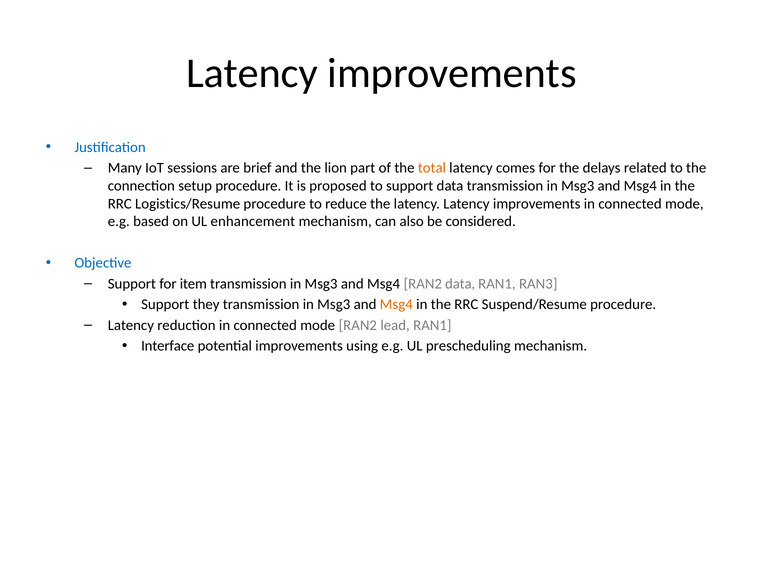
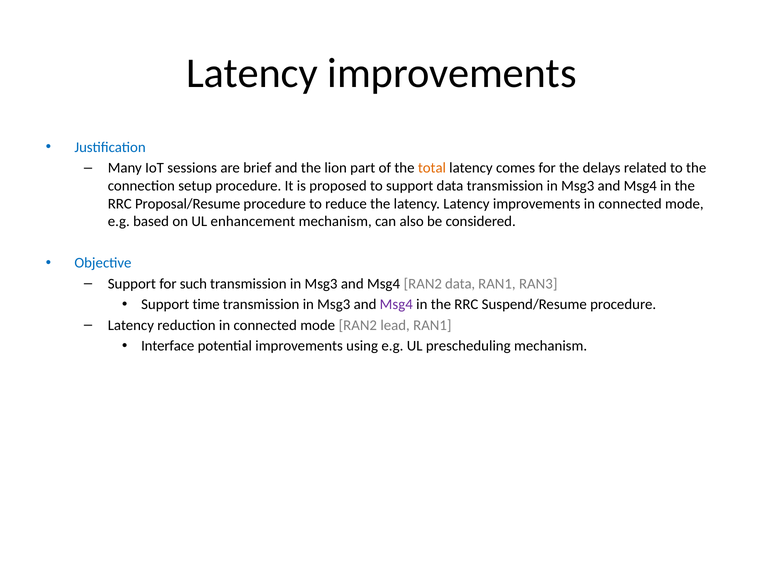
Logistics/Resume: Logistics/Resume -> Proposal/Resume
item: item -> such
they: they -> time
Msg4 at (396, 305) colour: orange -> purple
